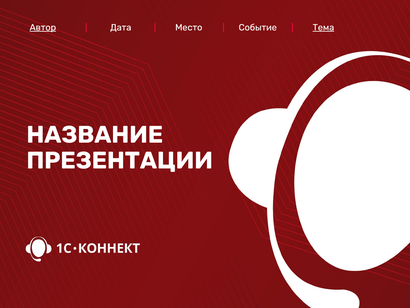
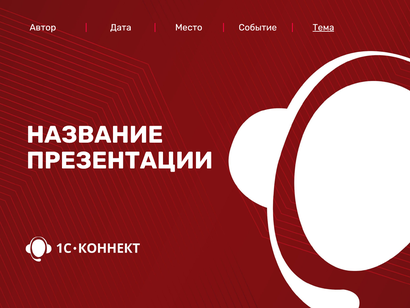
Автор underline: present -> none
